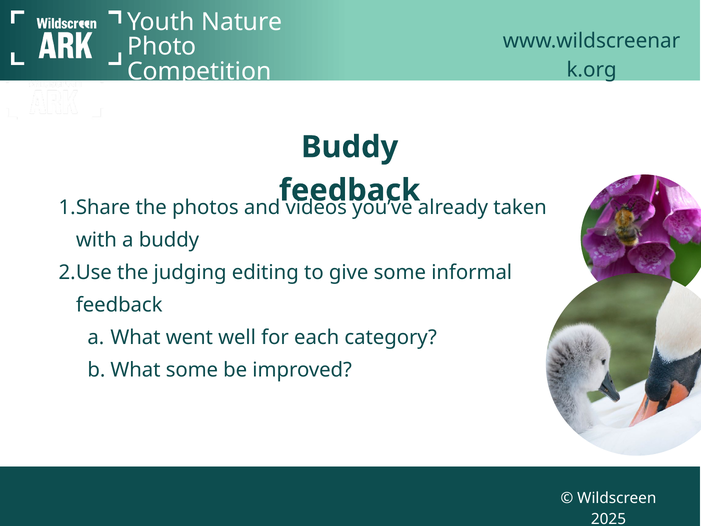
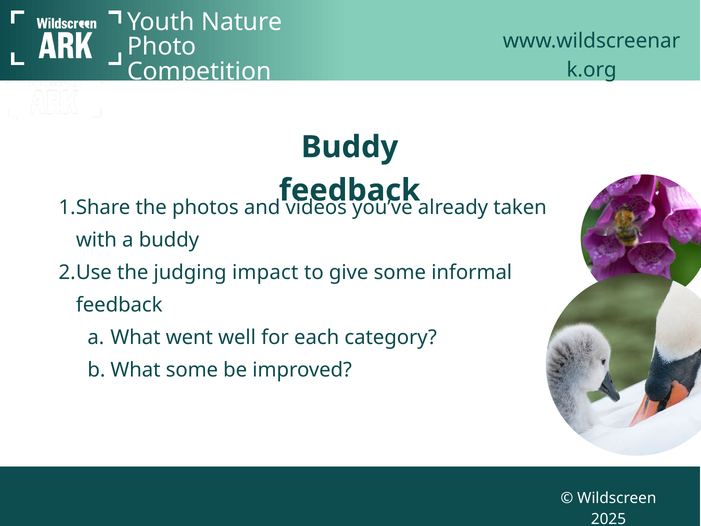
editing: editing -> impact
